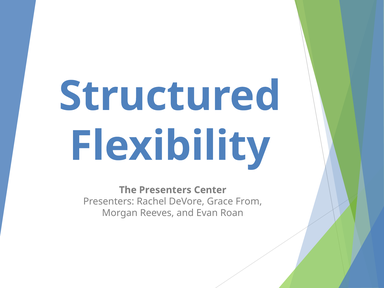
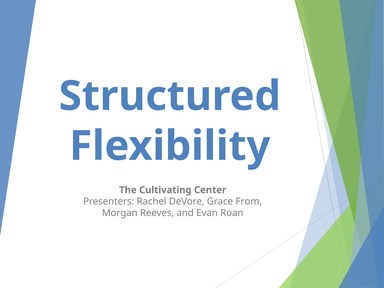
The Presenters: Presenters -> Cultivating
